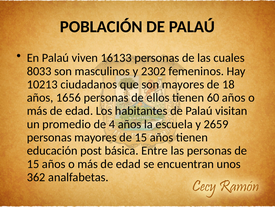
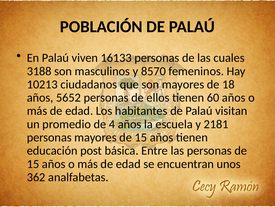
8033: 8033 -> 3188
2302: 2302 -> 8570
1656: 1656 -> 5652
2659: 2659 -> 2181
